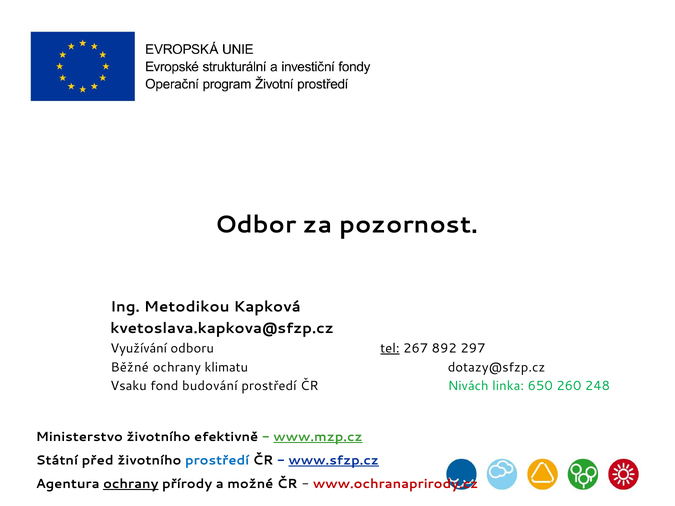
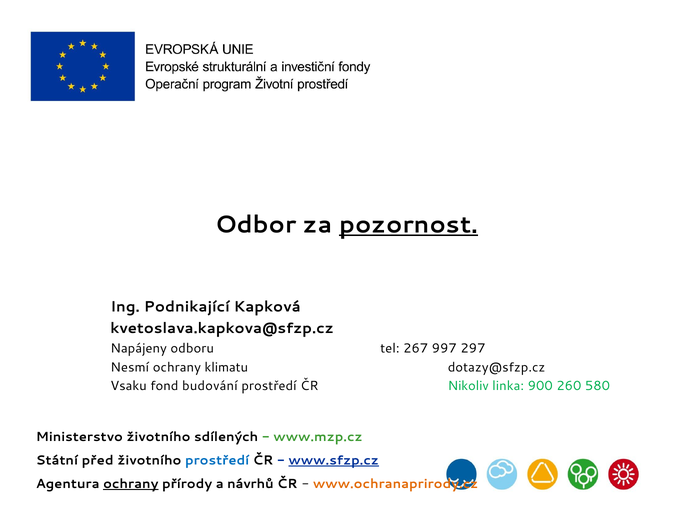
pozornost underline: none -> present
Metodikou: Metodikou -> Podnikající
Využívání: Využívání -> Napájeny
tel underline: present -> none
892: 892 -> 997
Běžné: Běžné -> Nesmí
Nivách: Nivách -> Nikoliv
650: 650 -> 900
248: 248 -> 580
efektivně: efektivně -> sdílených
www.mzp.cz underline: present -> none
možné: možné -> návrhů
www.ochranaprirody.cz colour: red -> orange
